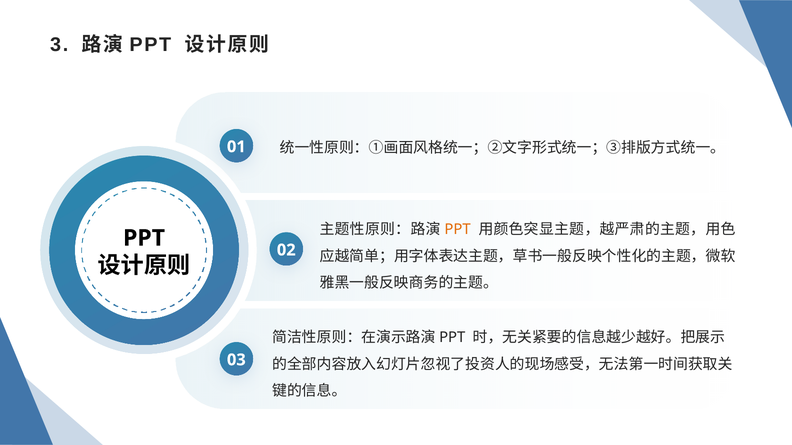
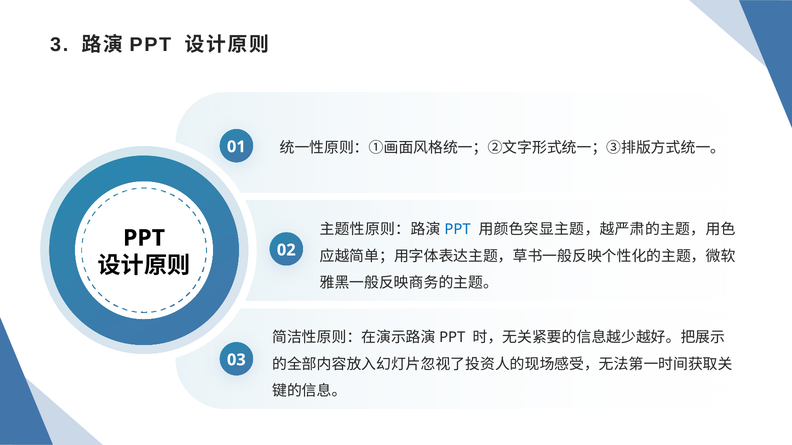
PPT at (458, 230) colour: orange -> blue
